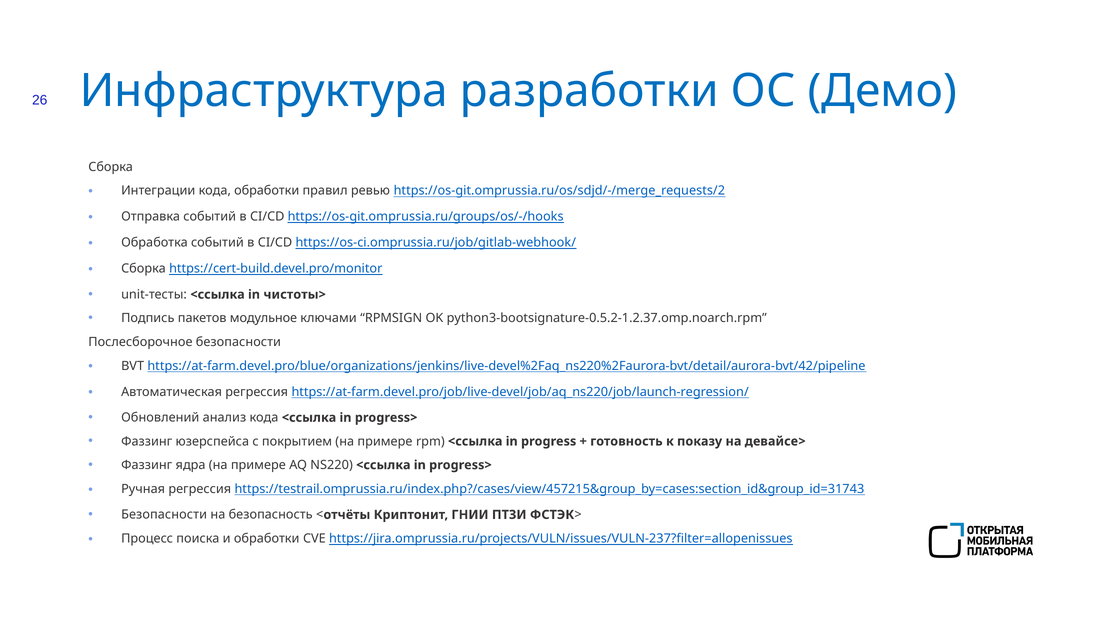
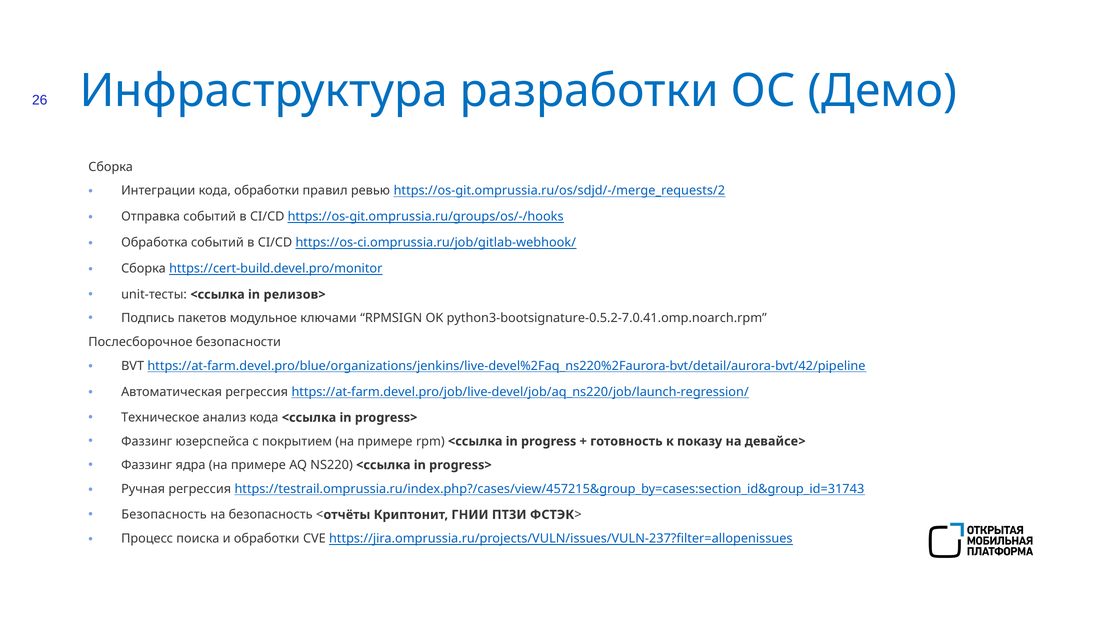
чистоты>: чистоты> -> релизов>
python3-bootsignature-0.5.2-1.2.37.omp.noarch.rpm: python3-bootsignature-0.5.2-1.2.37.omp.noarch.rpm -> python3-bootsignature-0.5.2-7.0.41.omp.noarch.rpm
Обновлений: Обновлений -> Техническое
Безопасности at (164, 515): Безопасности -> Безопасность
